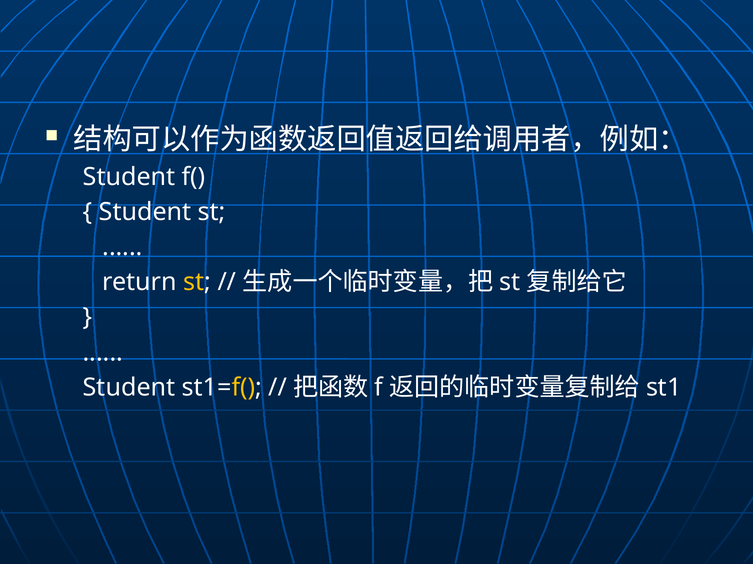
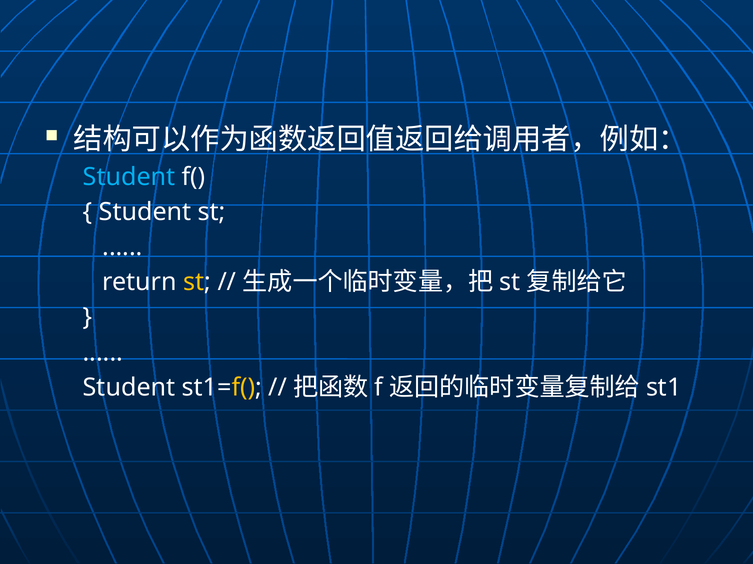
Student at (129, 177) colour: white -> light blue
